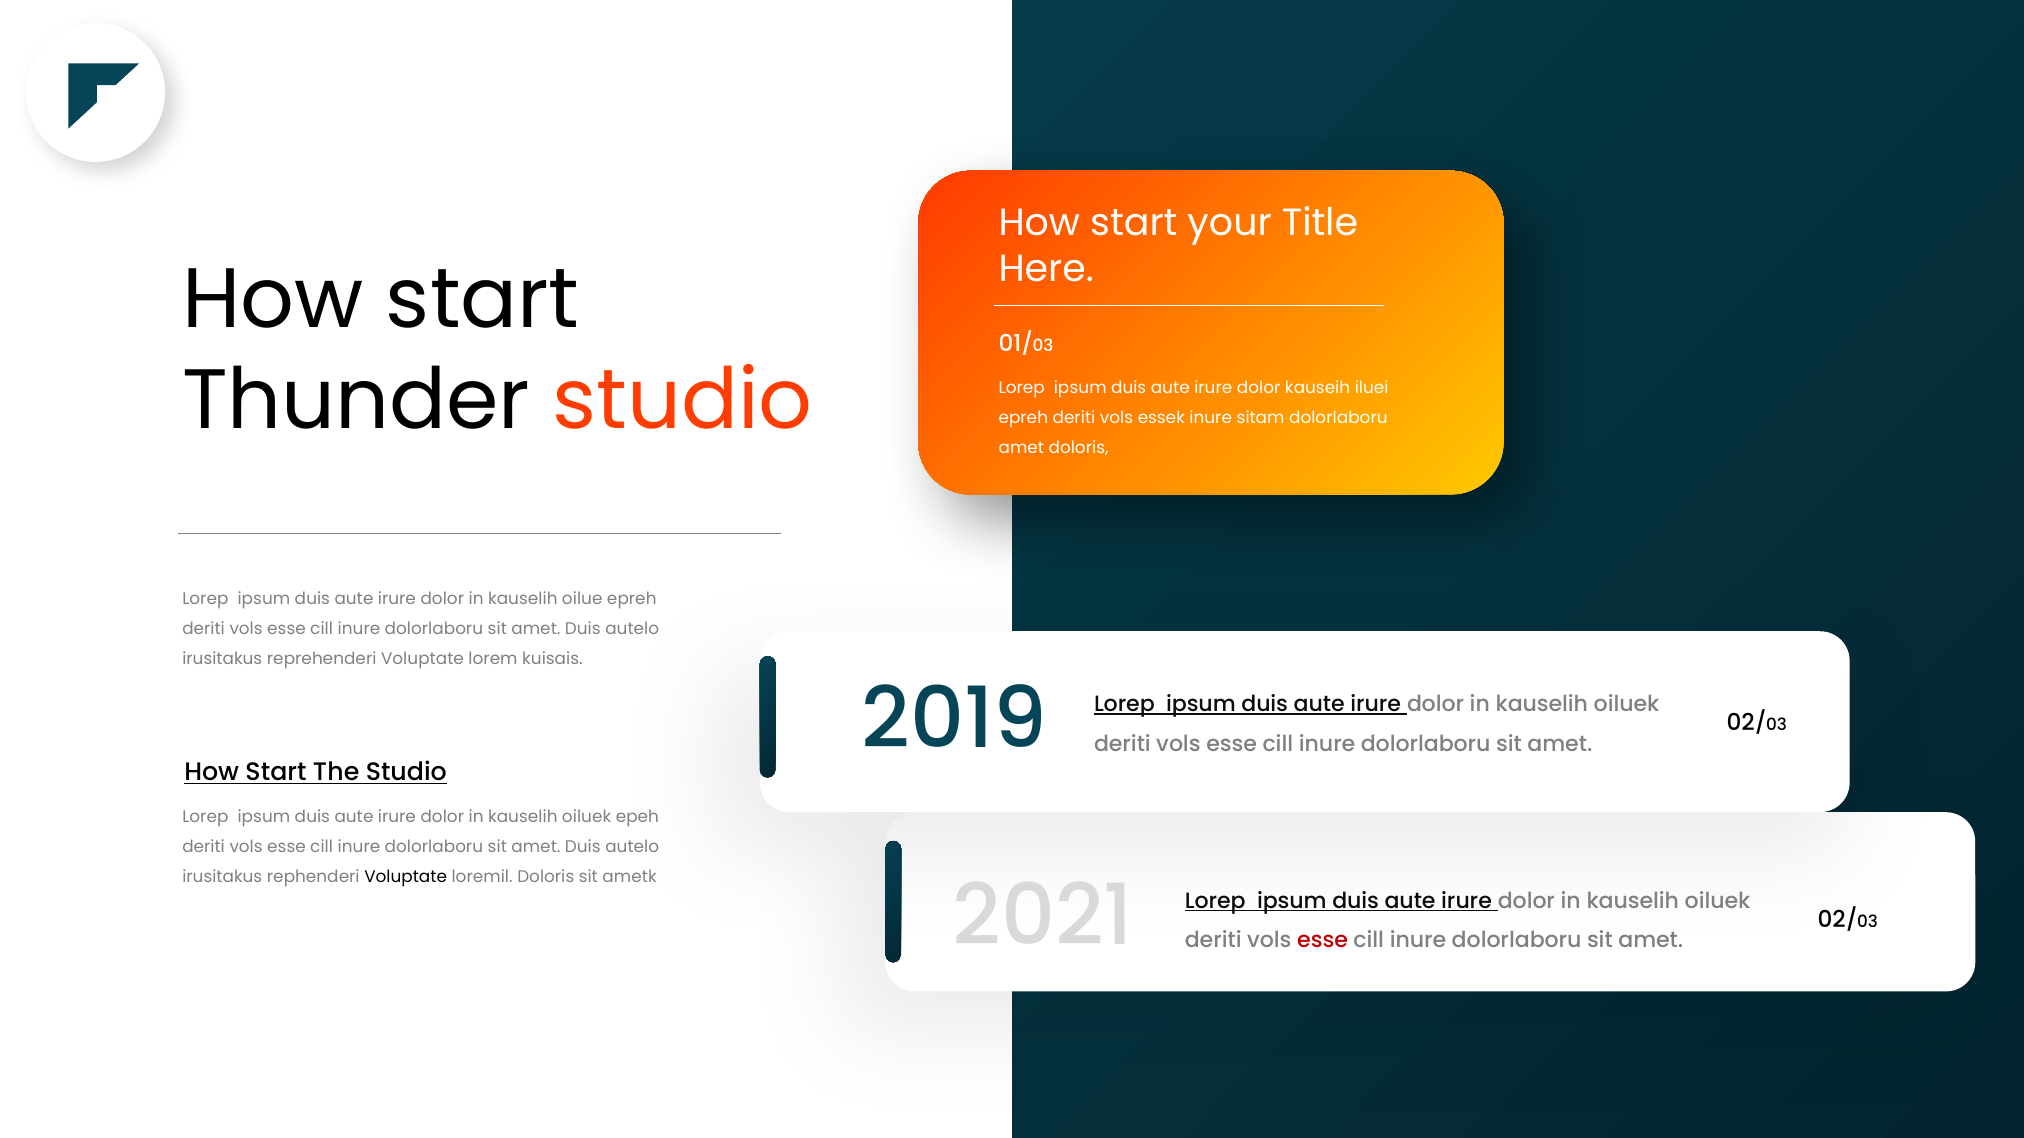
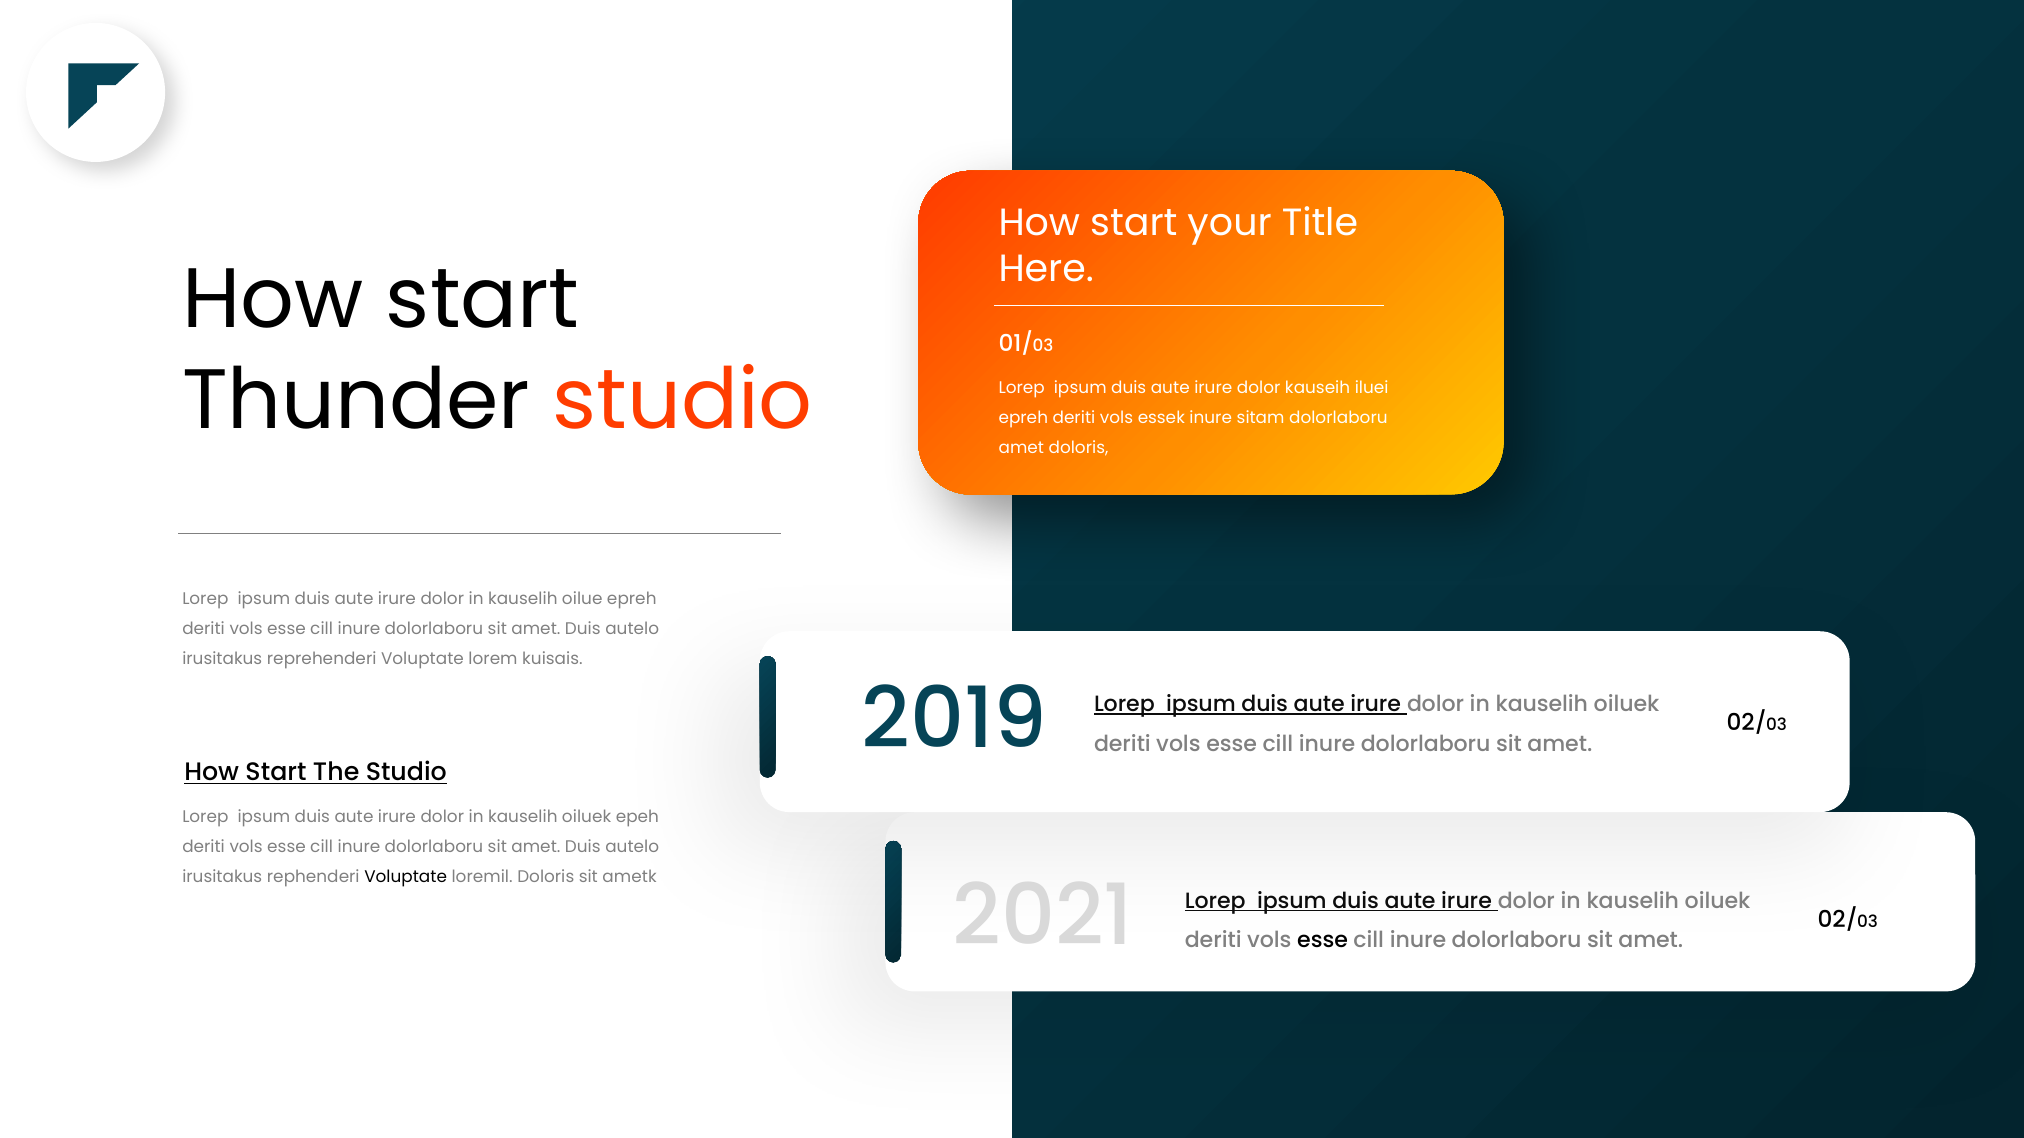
esse at (1323, 941) colour: red -> black
